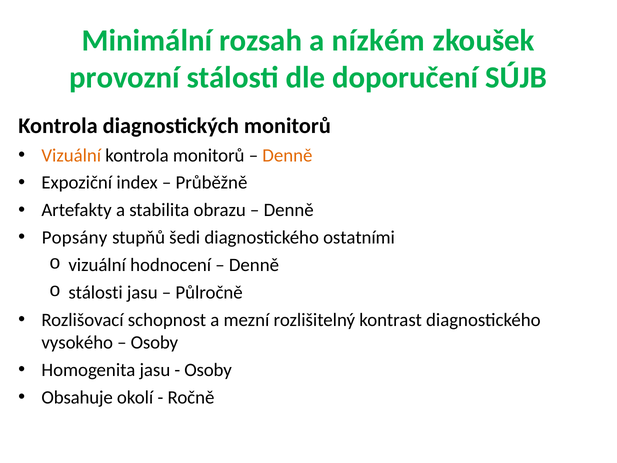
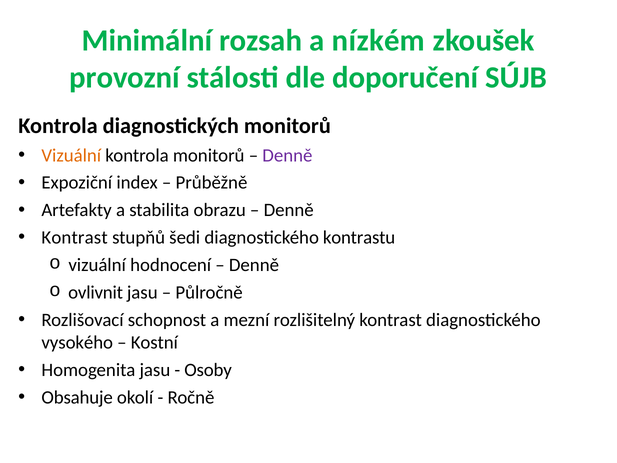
Denně at (287, 155) colour: orange -> purple
Popsány at (75, 237): Popsány -> Kontrast
ostatními: ostatními -> kontrastu
stálosti at (96, 292): stálosti -> ovlivnit
Osoby at (154, 342): Osoby -> Kostní
